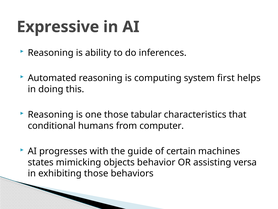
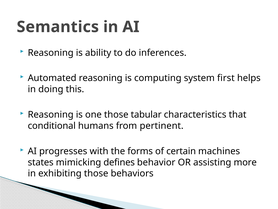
Expressive: Expressive -> Semantics
computer: computer -> pertinent
guide: guide -> forms
objects: objects -> defines
versa: versa -> more
